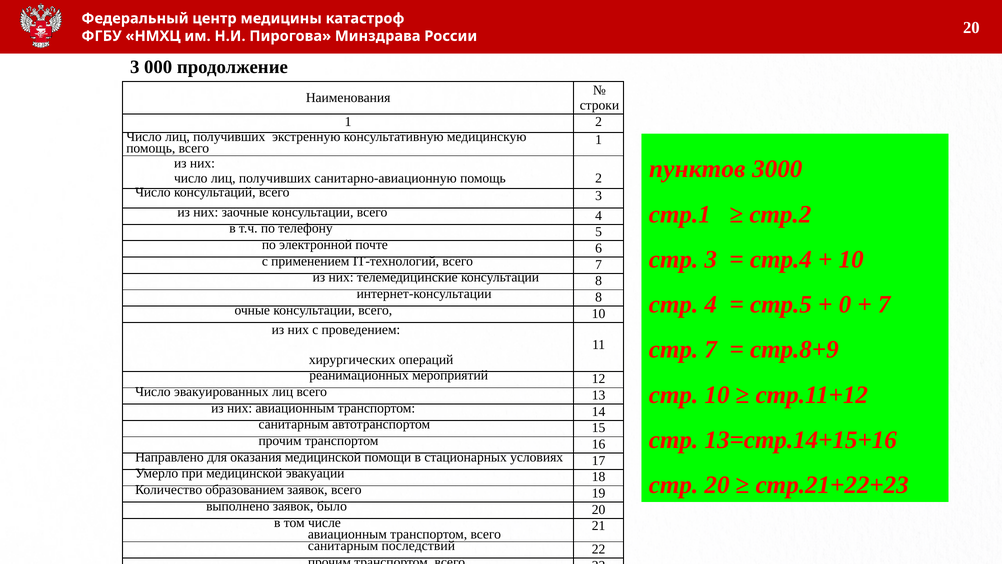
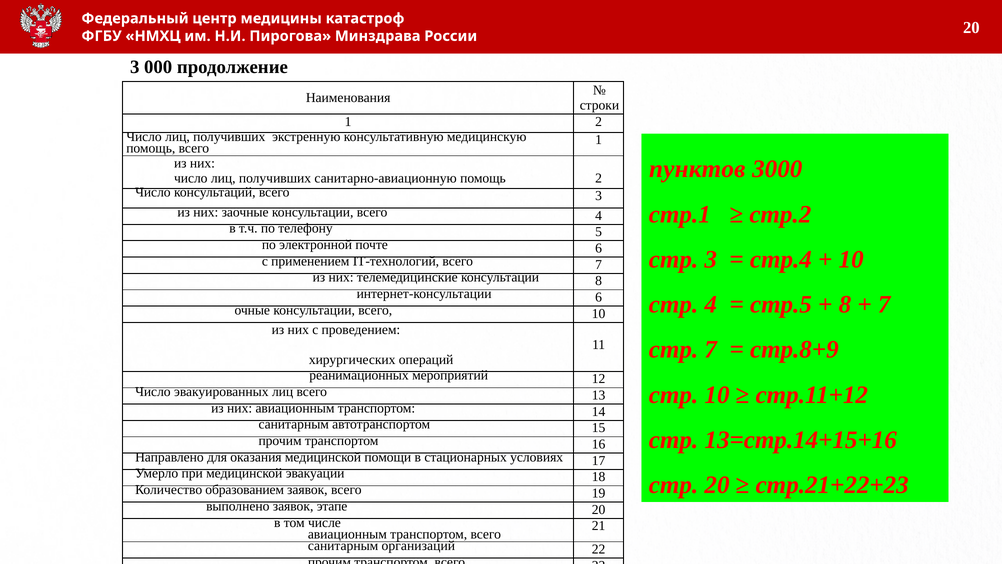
интернет-консультации 8: 8 -> 6
0 at (845, 304): 0 -> 8
было: было -> этапе
последствий: последствий -> организаций
